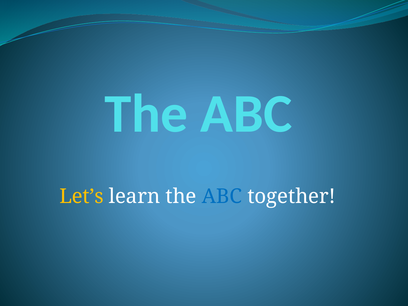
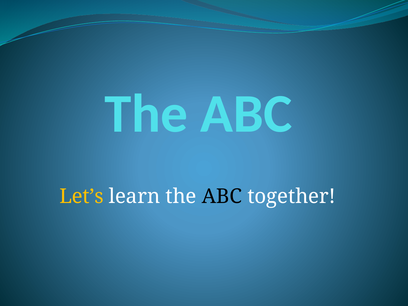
ABC at (222, 196) colour: blue -> black
